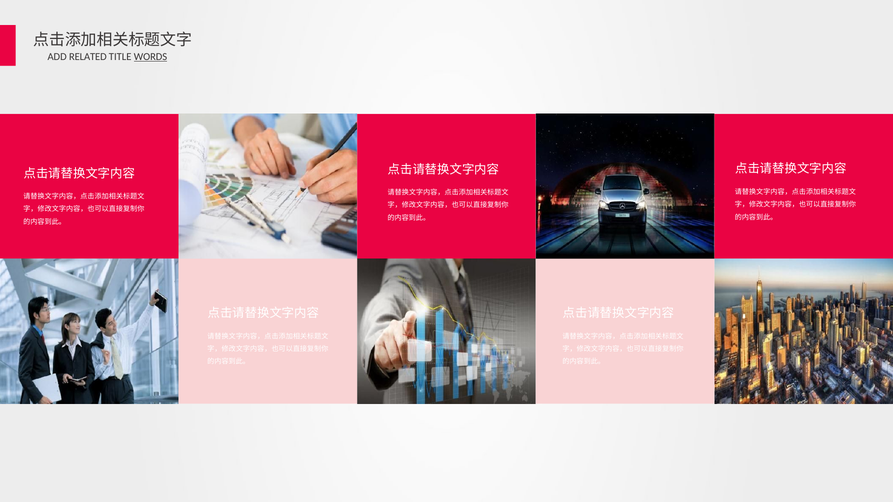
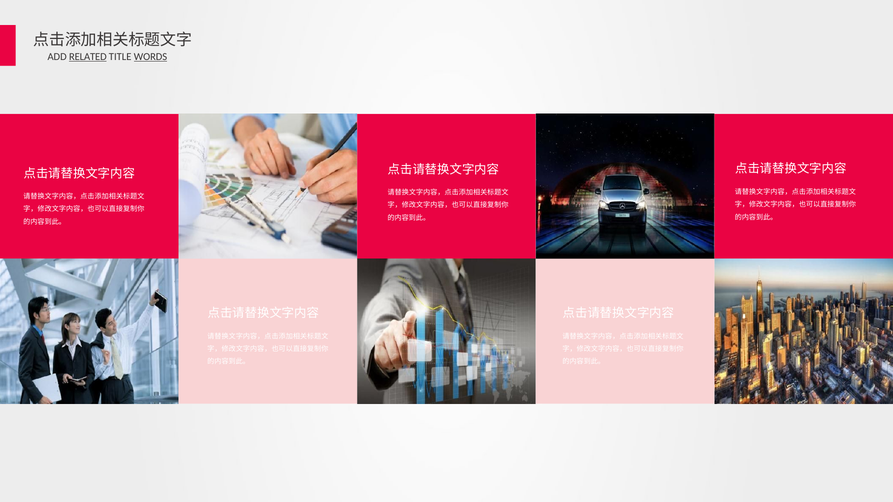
RELATED underline: none -> present
